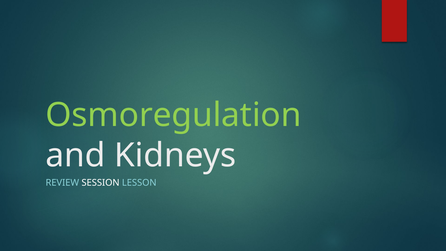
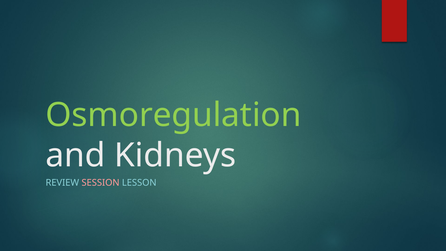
SESSION colour: white -> pink
